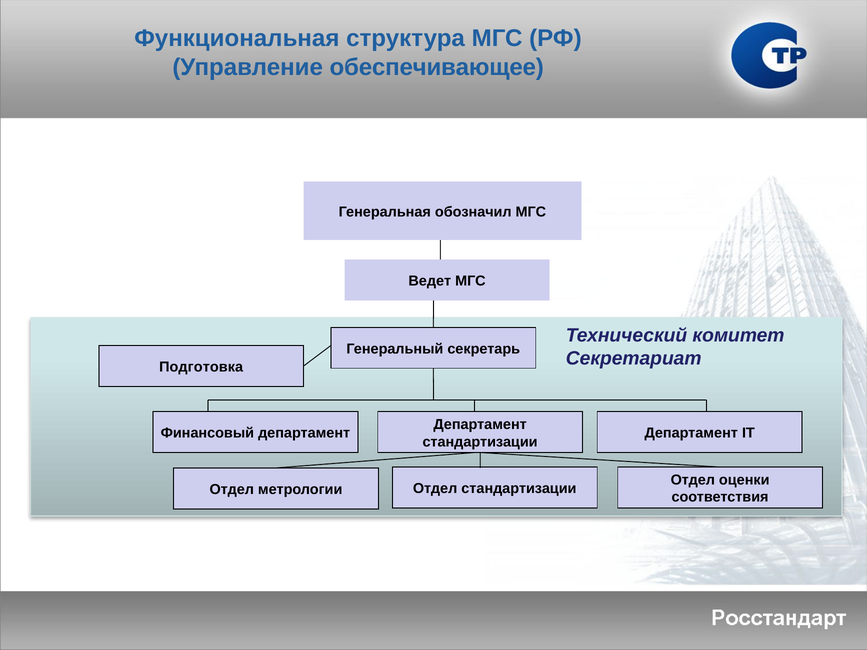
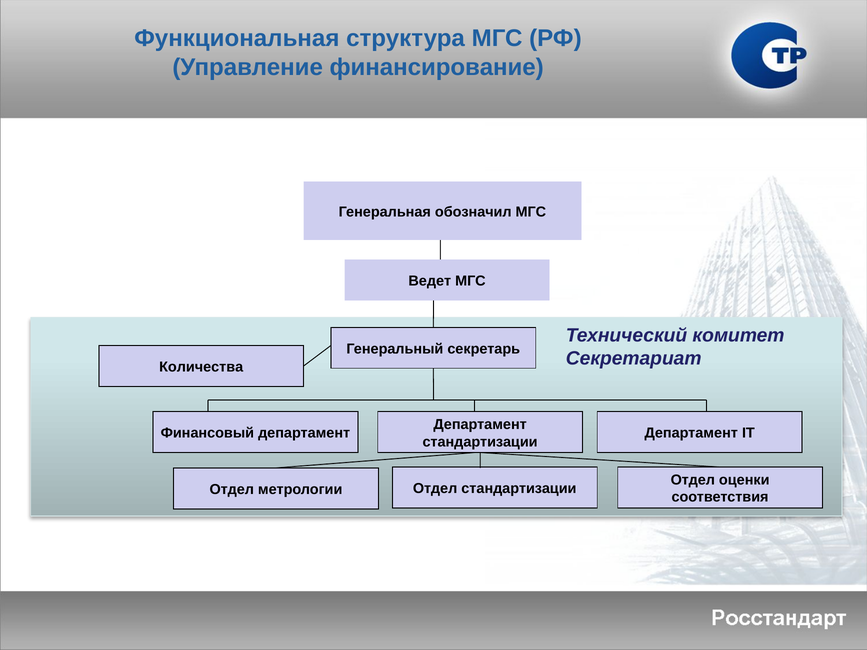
обеспечивающее: обеспечивающее -> финансирование
Подготовка: Подготовка -> Количества
